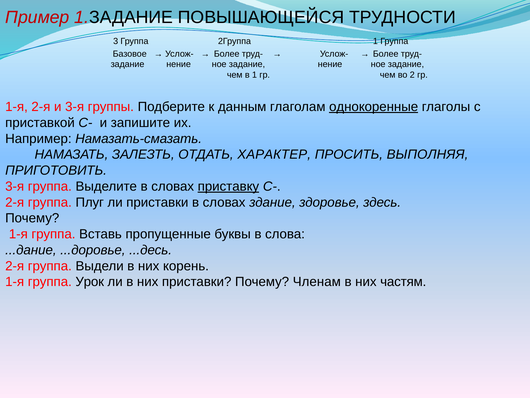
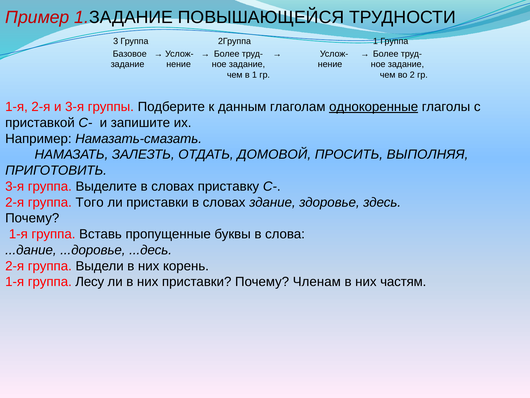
ХАРАКТЕР: ХАРАКТЕР -> ДОМОВОЙ
приставку underline: present -> none
Плуг: Плуг -> Того
Урок: Урок -> Лесу
